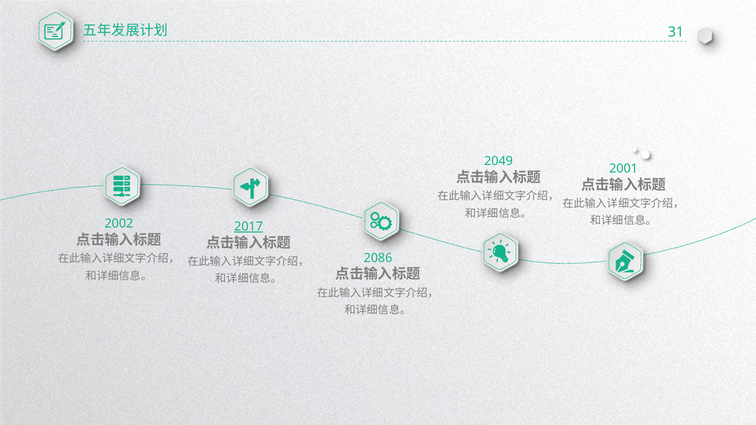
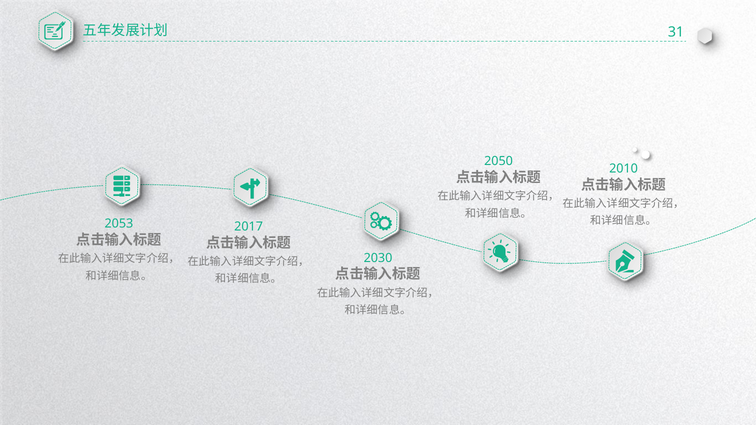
2049: 2049 -> 2050
2001: 2001 -> 2010
2002: 2002 -> 2053
2017 underline: present -> none
2086: 2086 -> 2030
